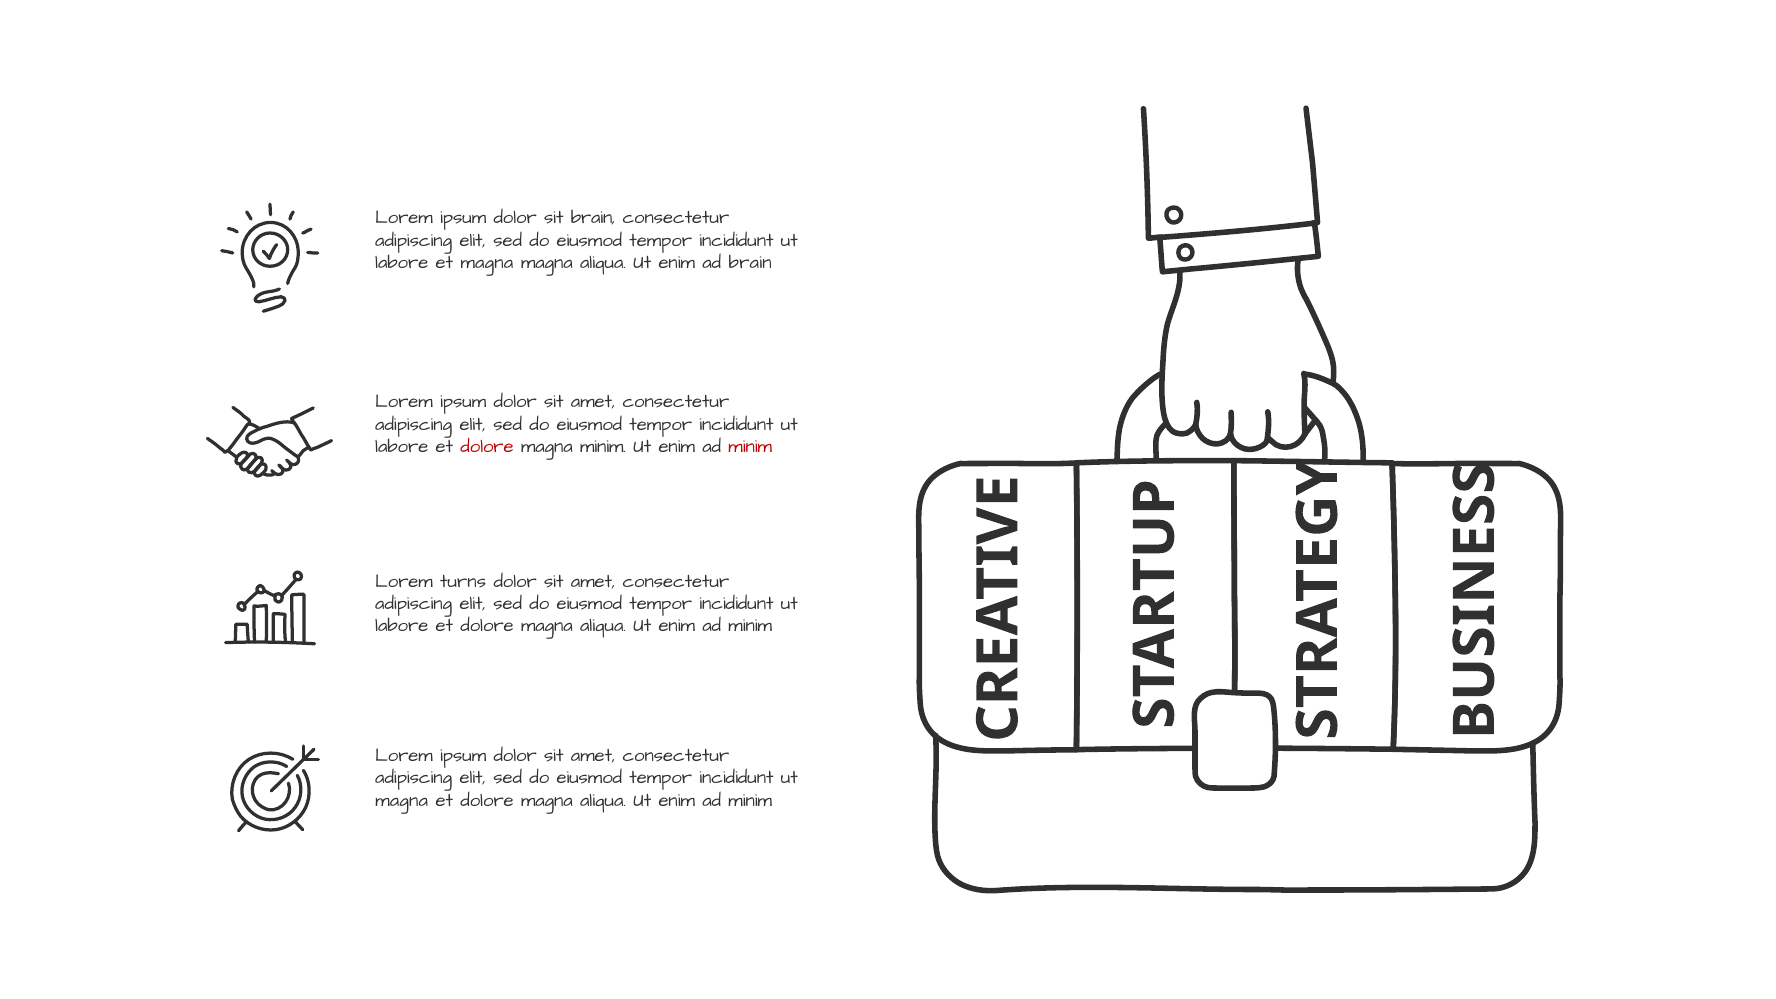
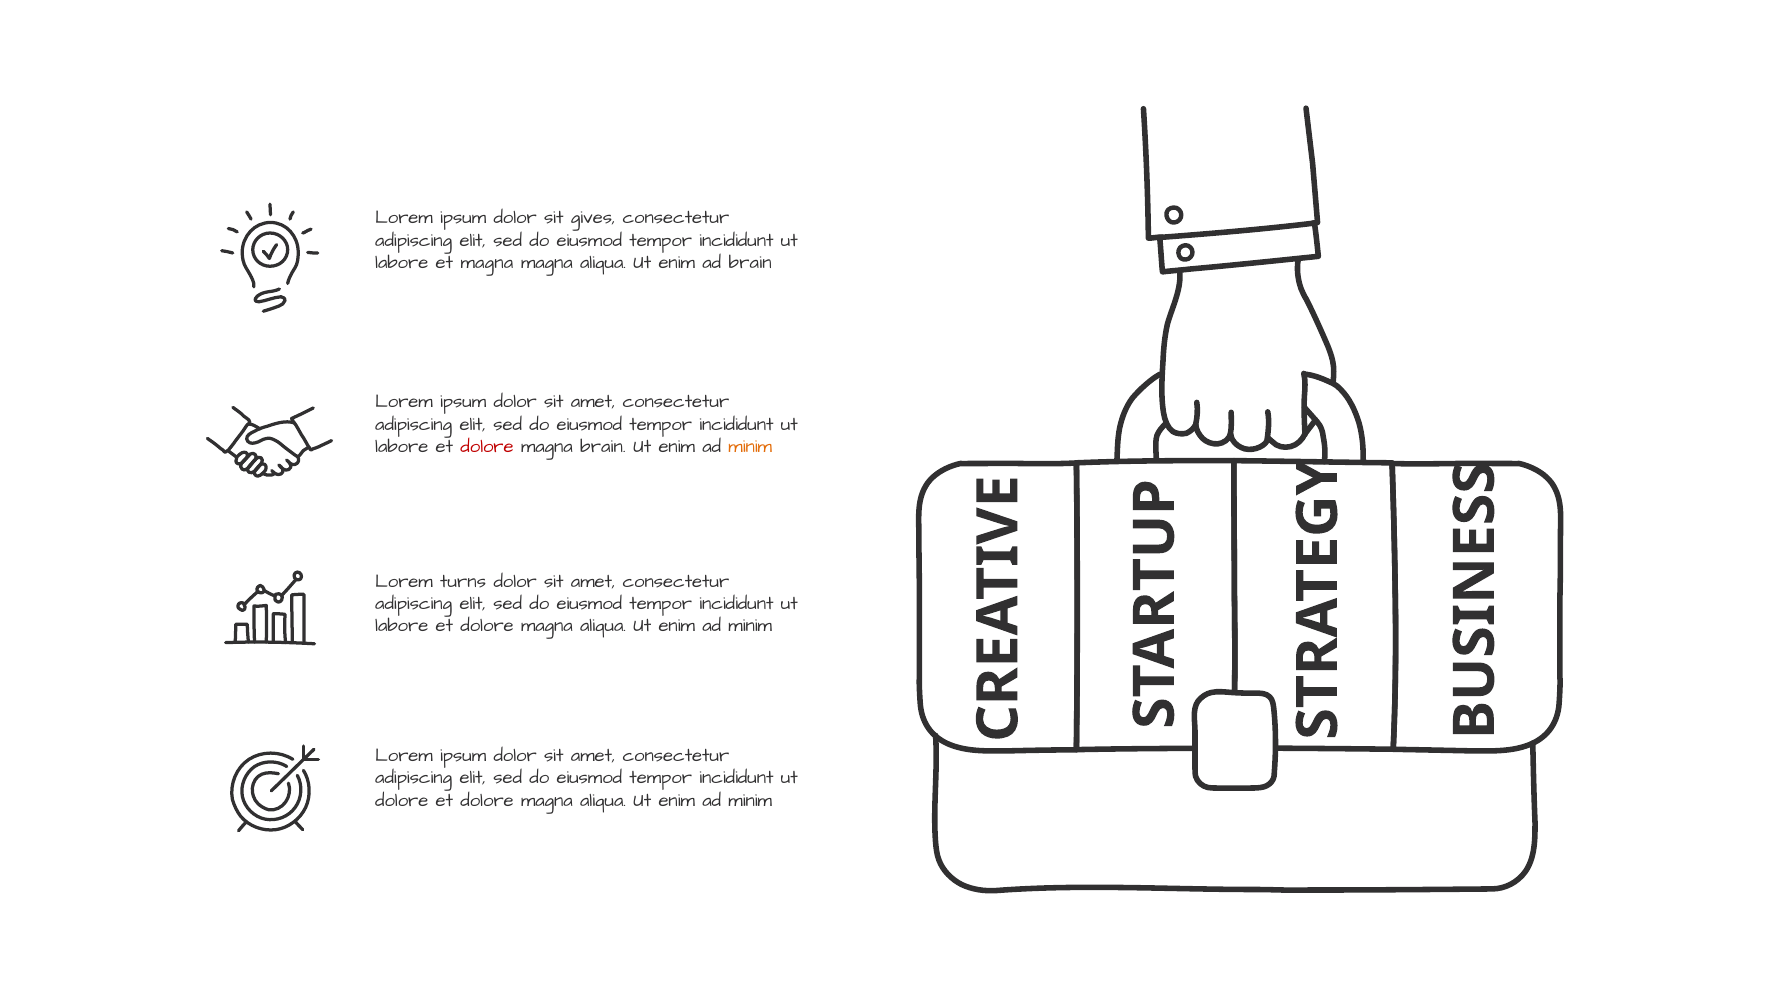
sit brain: brain -> gives
magna minim: minim -> brain
minim at (750, 446) colour: red -> orange
magna at (402, 800): magna -> dolore
